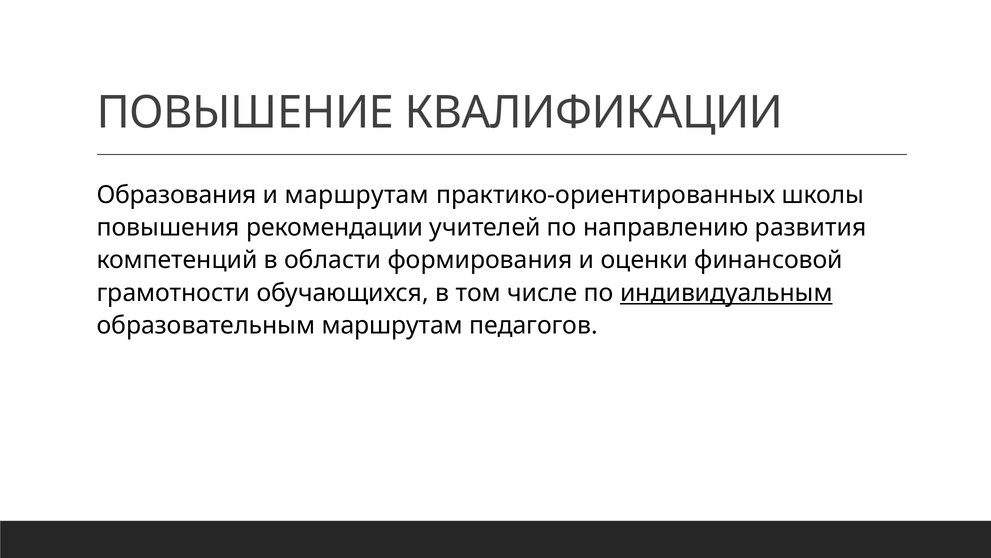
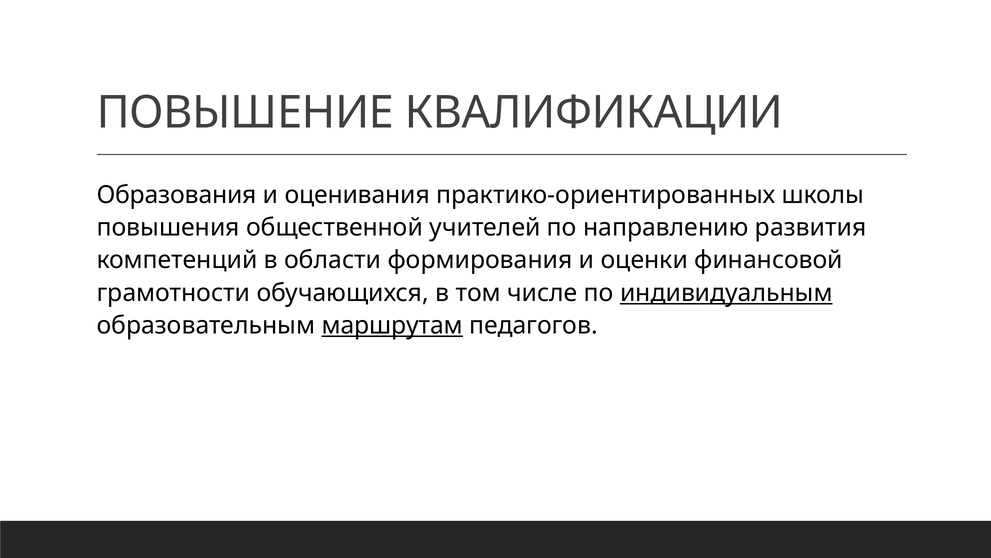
и маршрутам: маршрутам -> оценивания
рекомендации: рекомендации -> общественной
маршрутам at (392, 325) underline: none -> present
